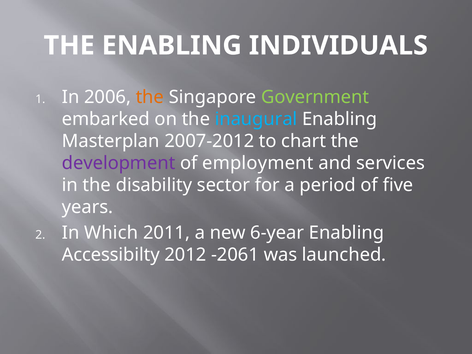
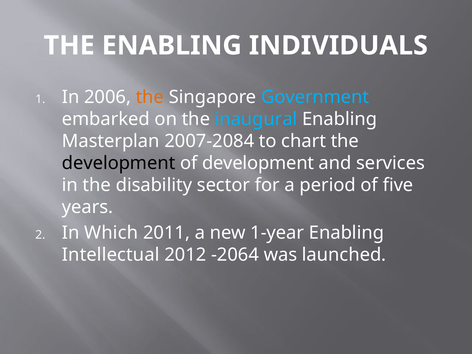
Government colour: light green -> light blue
2007-2012: 2007-2012 -> 2007-2084
development at (119, 163) colour: purple -> black
of employment: employment -> development
6-year: 6-year -> 1-year
Accessibilty: Accessibilty -> Intellectual
-2061: -2061 -> -2064
